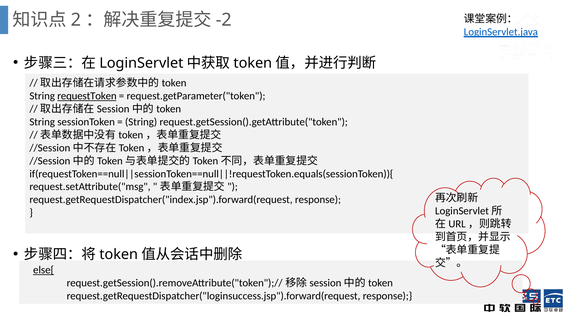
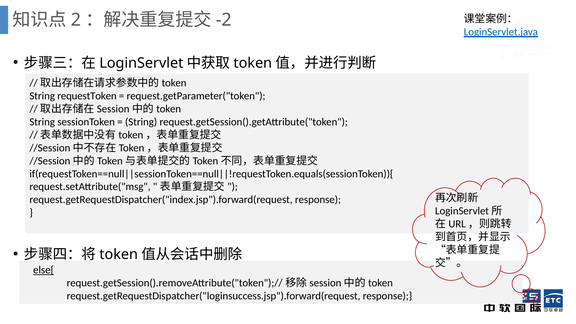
requestToken underline: present -> none
